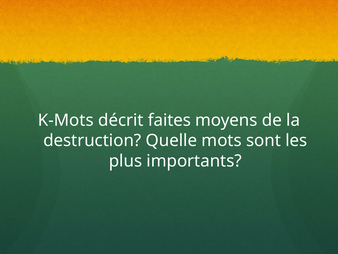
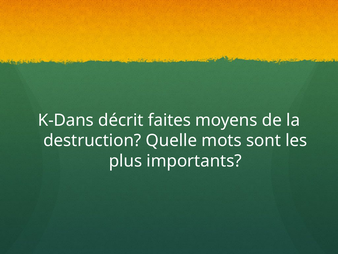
K-Mots: K-Mots -> K-Dans
